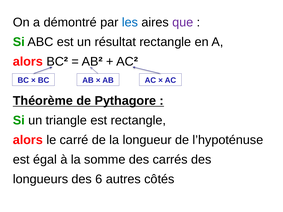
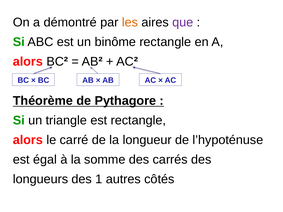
les colour: blue -> orange
résultat: résultat -> binôme
6: 6 -> 1
